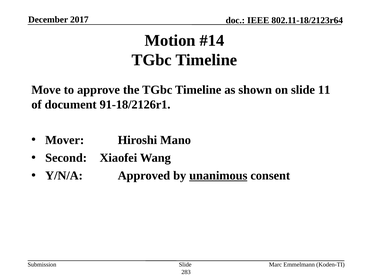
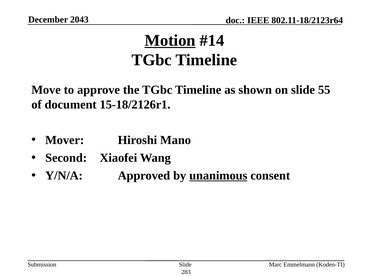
2017: 2017 -> 2043
Motion underline: none -> present
11: 11 -> 55
91-18/2126r1: 91-18/2126r1 -> 15-18/2126r1
